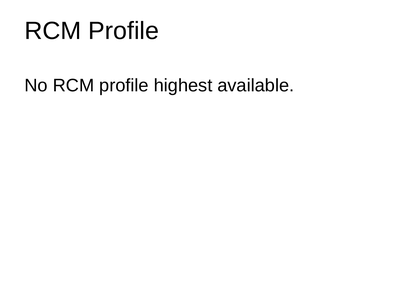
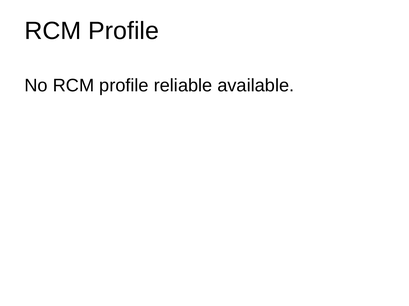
highest: highest -> reliable
